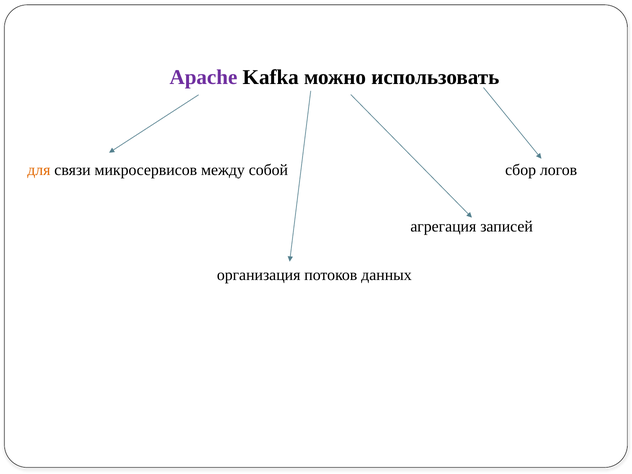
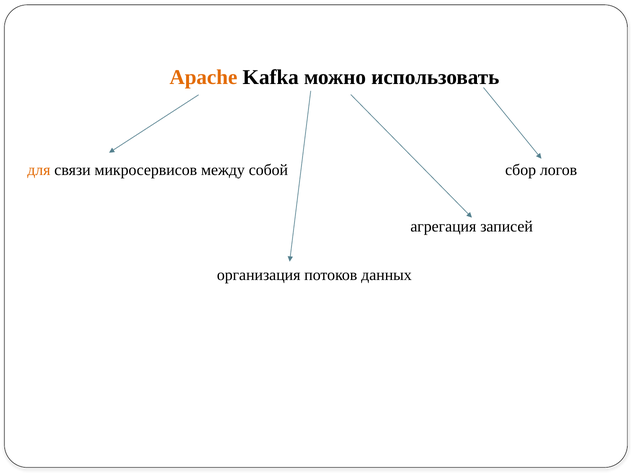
Apache colour: purple -> orange
